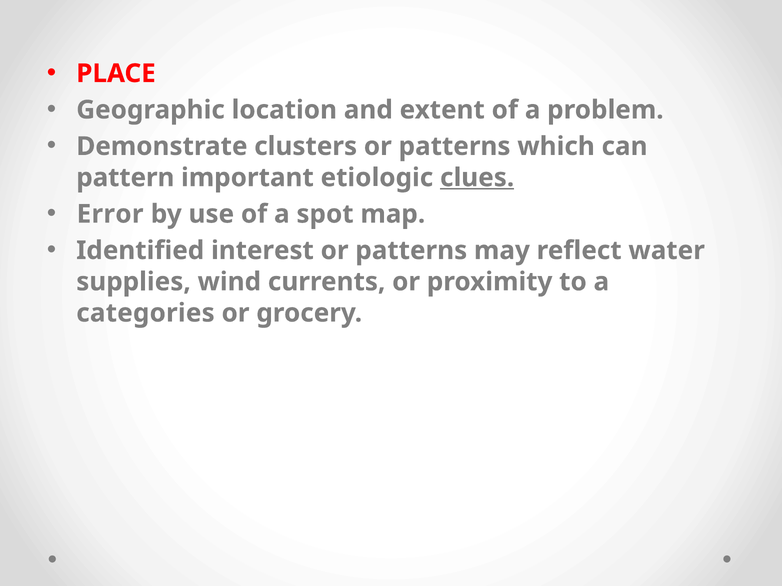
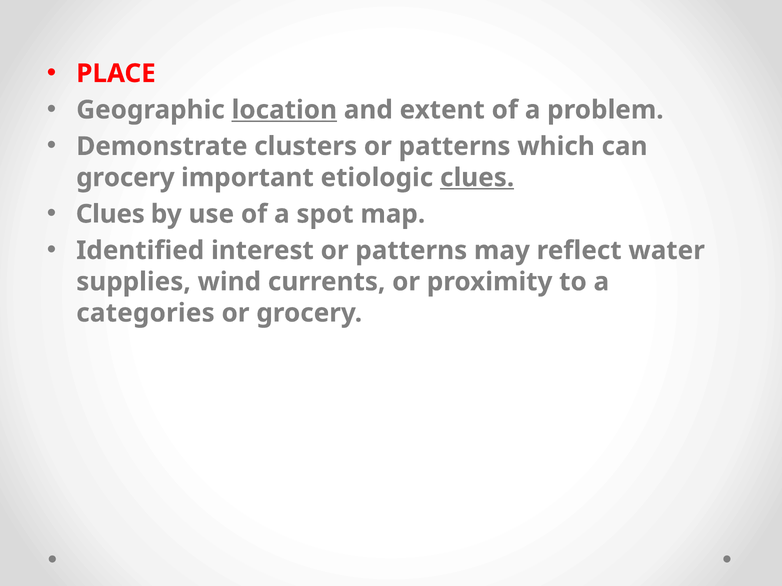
location underline: none -> present
pattern at (125, 178): pattern -> grocery
Error at (110, 214): Error -> Clues
